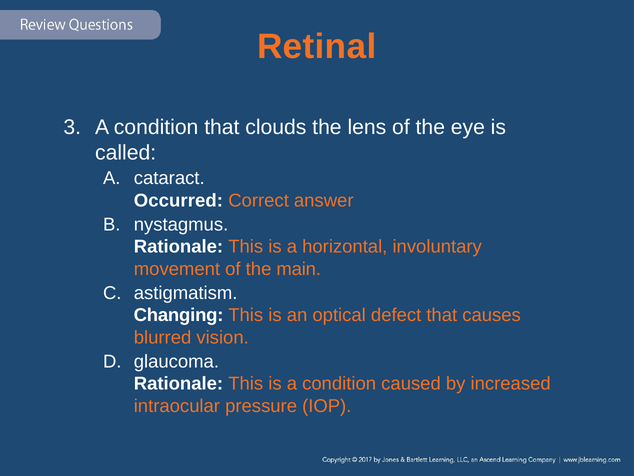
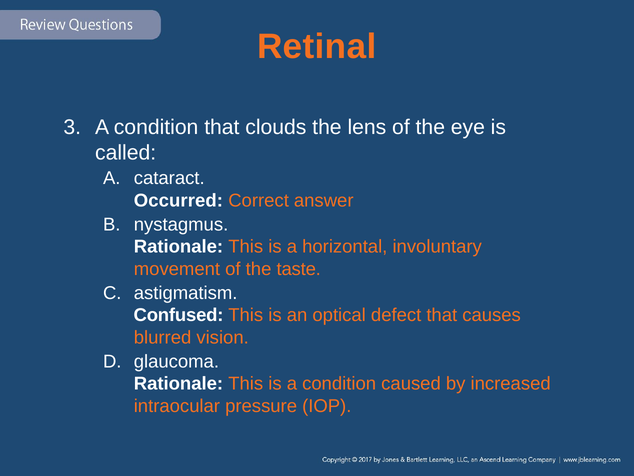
main: main -> taste
Changing: Changing -> Confused
